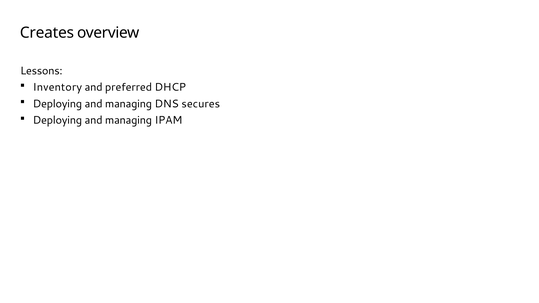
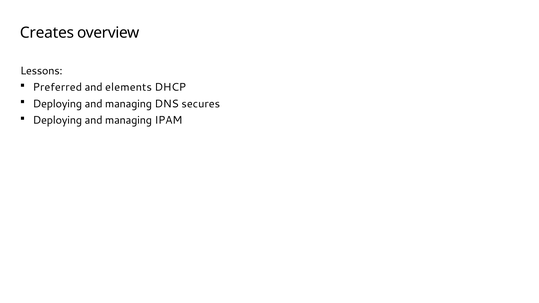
Inventory: Inventory -> Preferred
preferred: preferred -> elements
